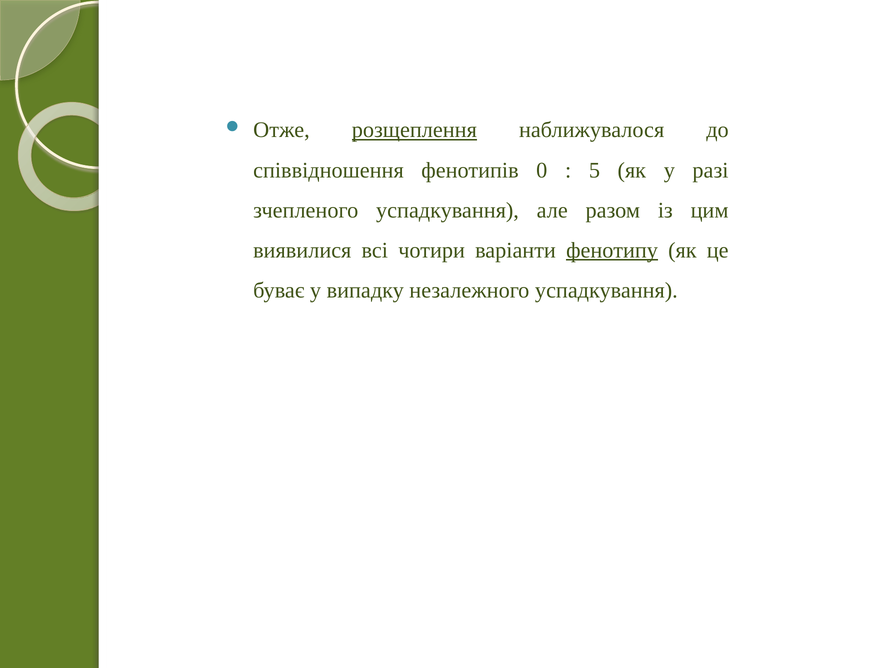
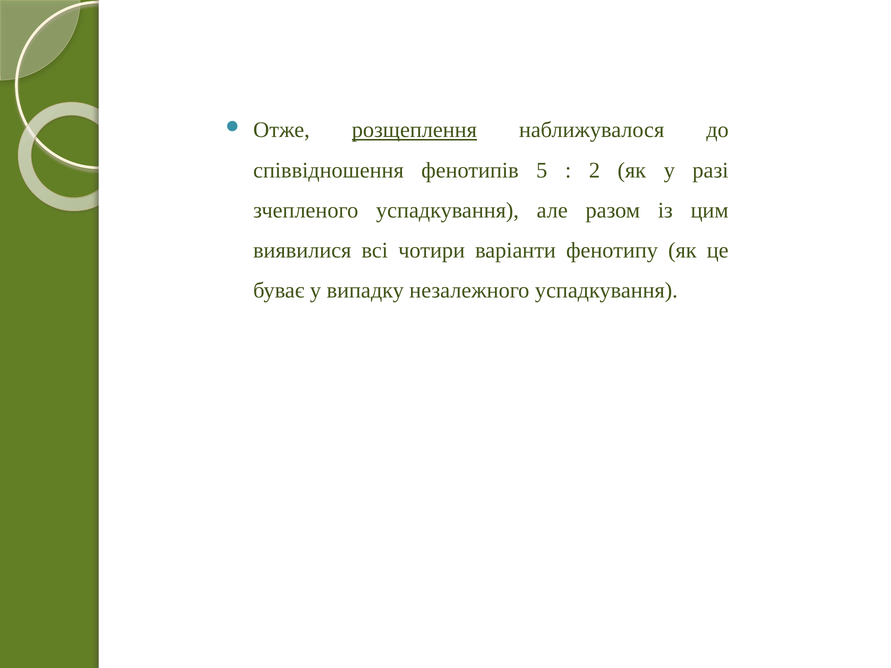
0: 0 -> 5
5: 5 -> 2
фенотипу underline: present -> none
